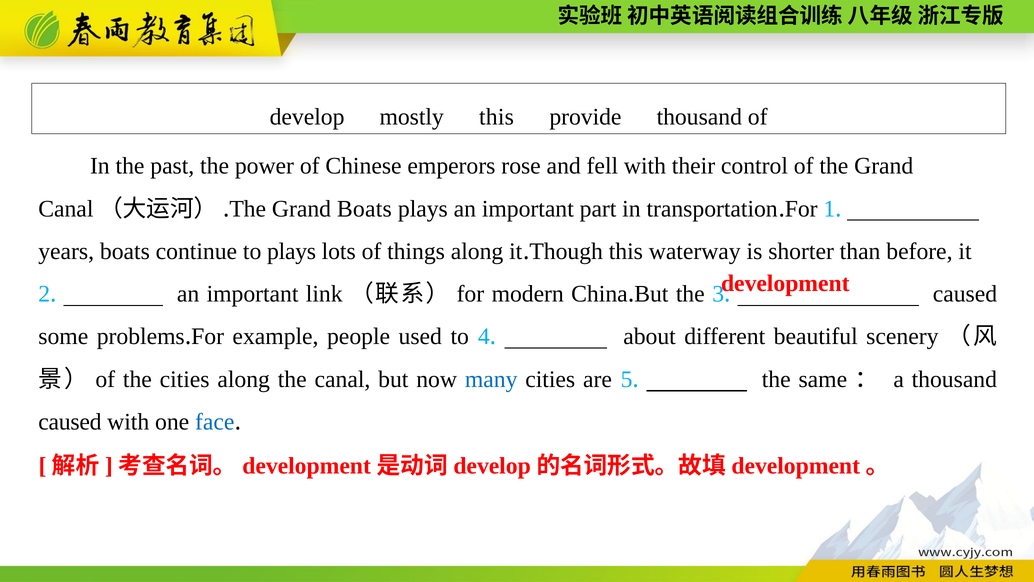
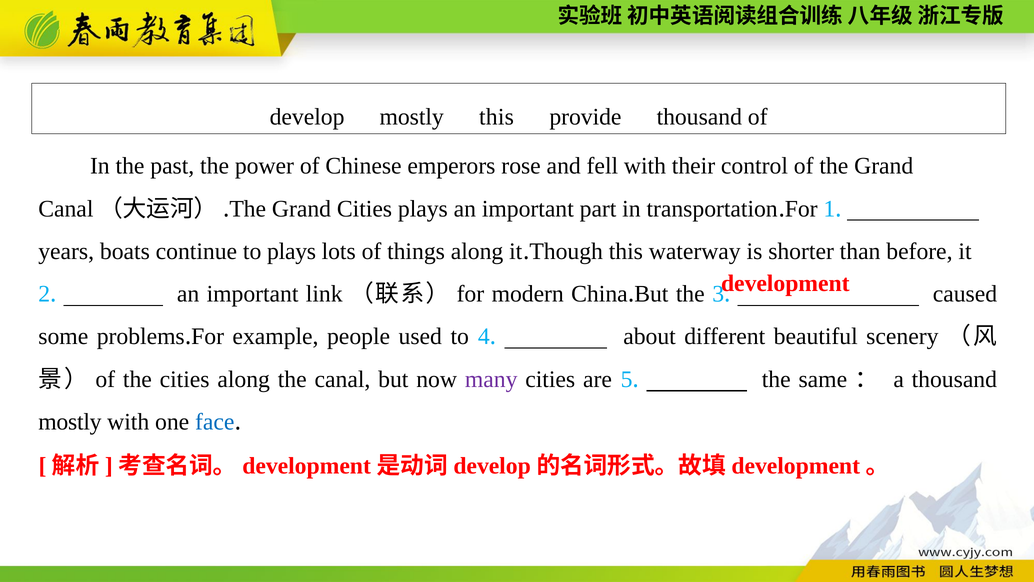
Grand Boats: Boats -> Cities
many colour: blue -> purple
caused at (70, 422): caused -> mostly
